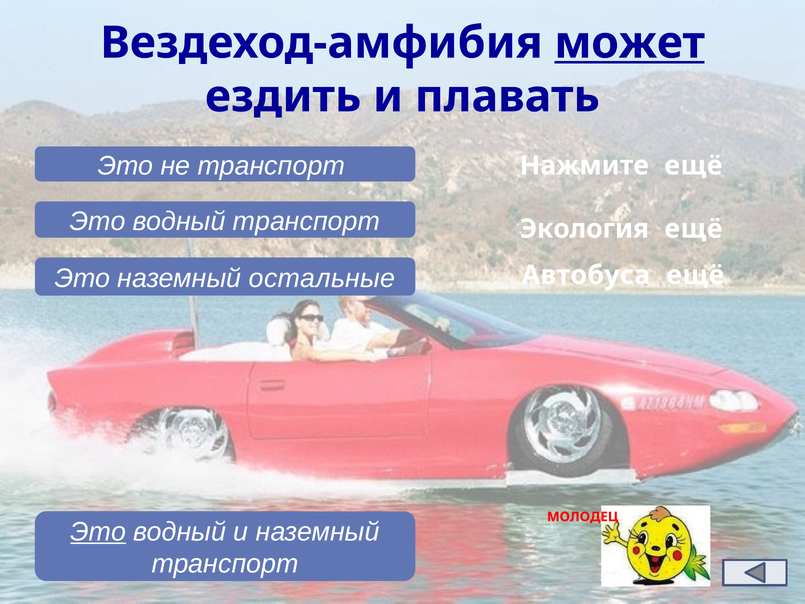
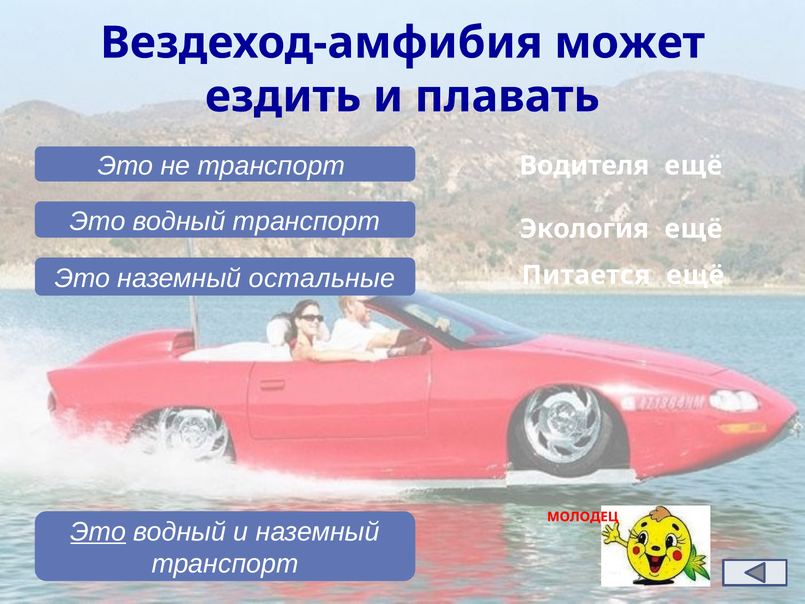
может underline: present -> none
Нажмите: Нажмите -> Водителя
Автобуса: Автобуса -> Питается
